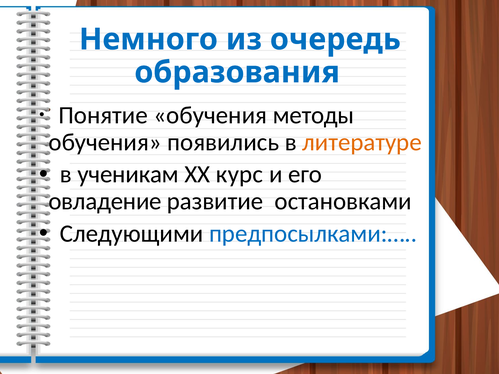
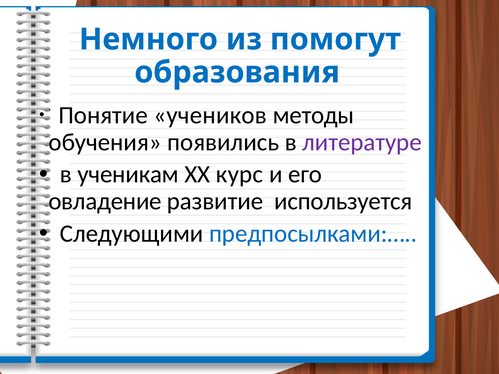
очередь: очередь -> помогут
Понятие обучения: обучения -> учеников
литературе colour: orange -> purple
остановками: остановками -> используется
